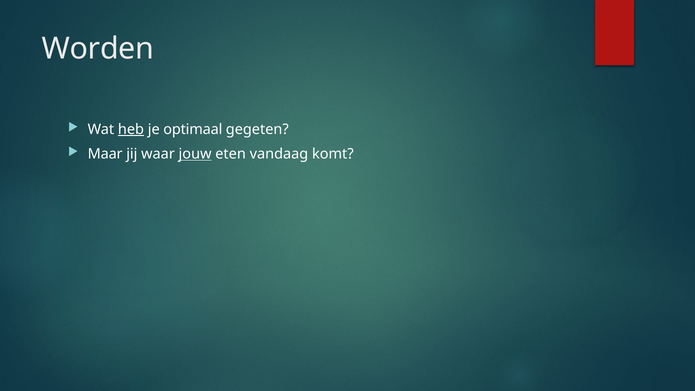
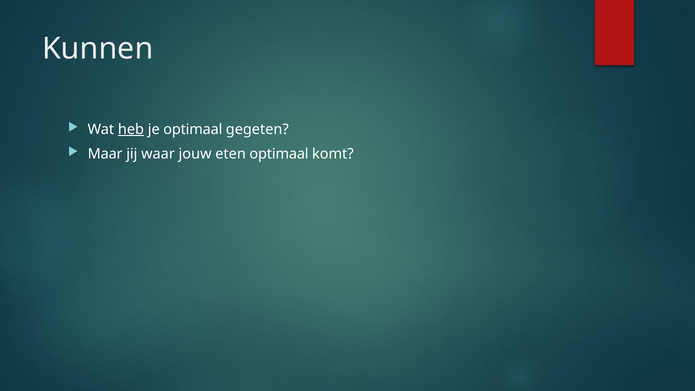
Worden: Worden -> Kunnen
jouw underline: present -> none
eten vandaag: vandaag -> optimaal
